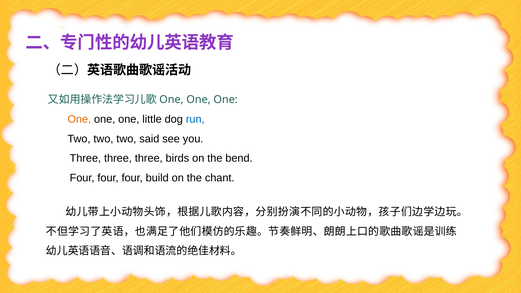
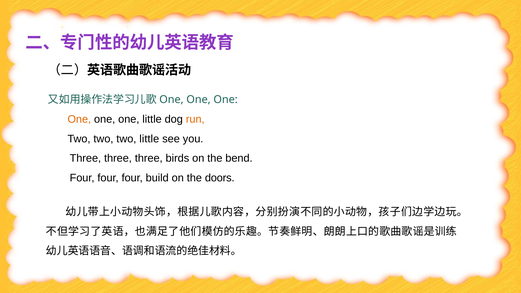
run colour: blue -> orange
two said: said -> little
chant: chant -> doors
